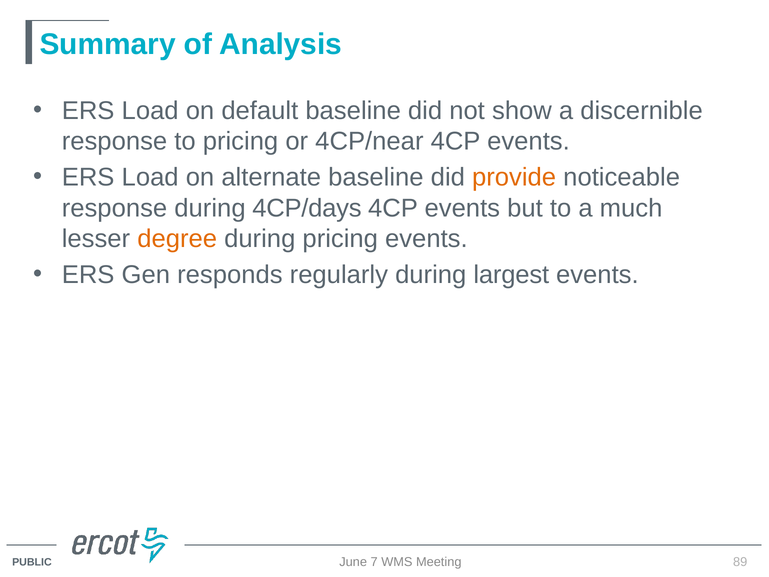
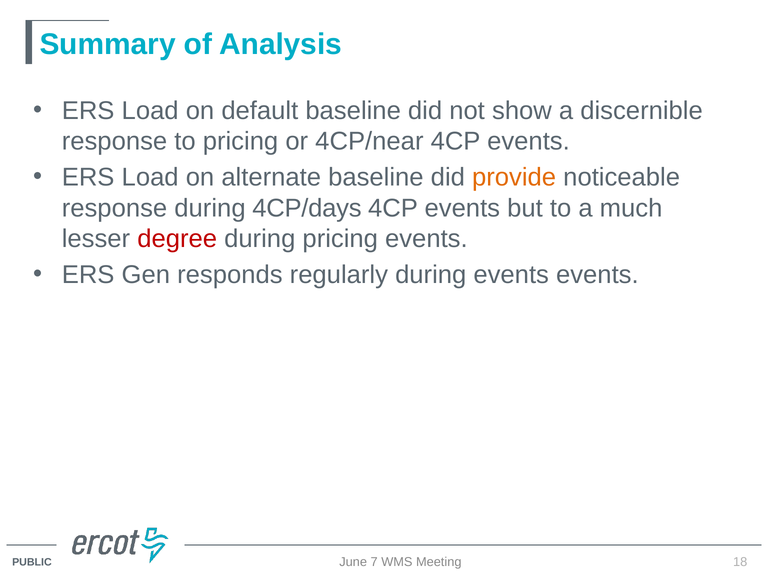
degree colour: orange -> red
during largest: largest -> events
89: 89 -> 18
